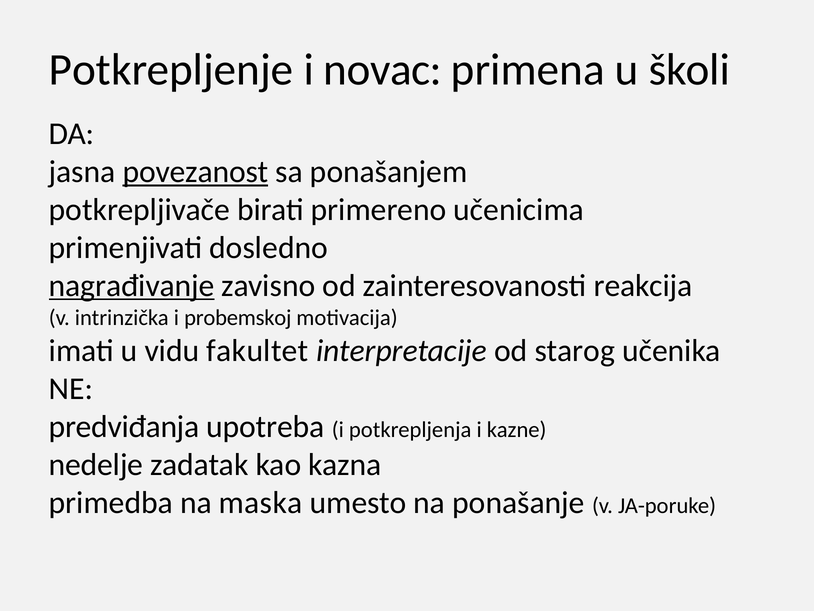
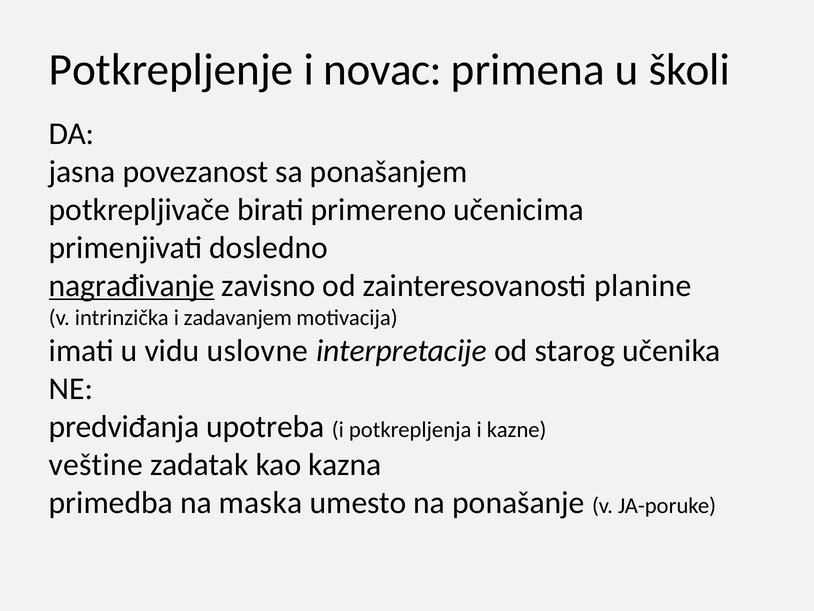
povezanost underline: present -> none
reakcija: reakcija -> planine
probemskoj: probemskoj -> zadavanjem
fakultet: fakultet -> uslovne
nedelje: nedelje -> veštine
